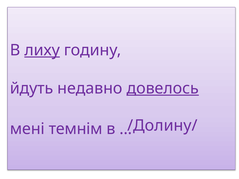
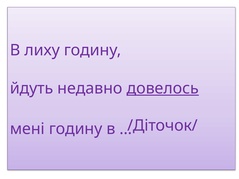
лиху underline: present -> none
/Долину/: /Долину/ -> /Діточок/
мені темнім: темнім -> годину
